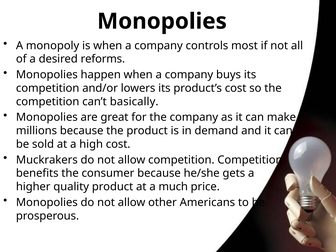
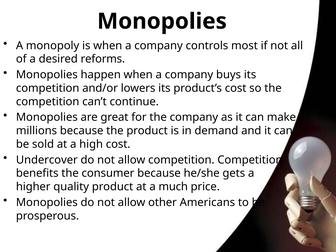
basically: basically -> continue
Muckrakers: Muckrakers -> Undercover
